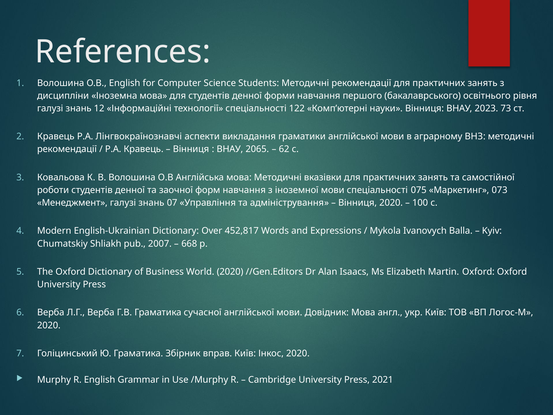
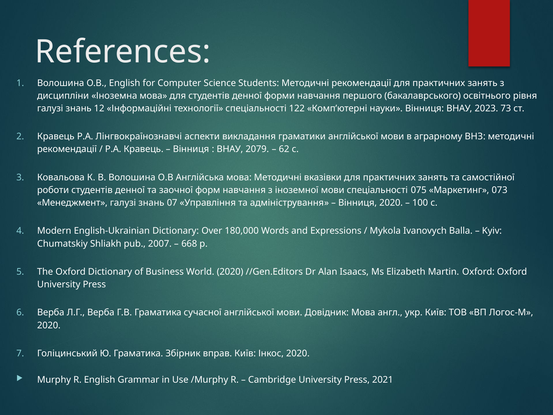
2065: 2065 -> 2079
452,817: 452,817 -> 180,000
